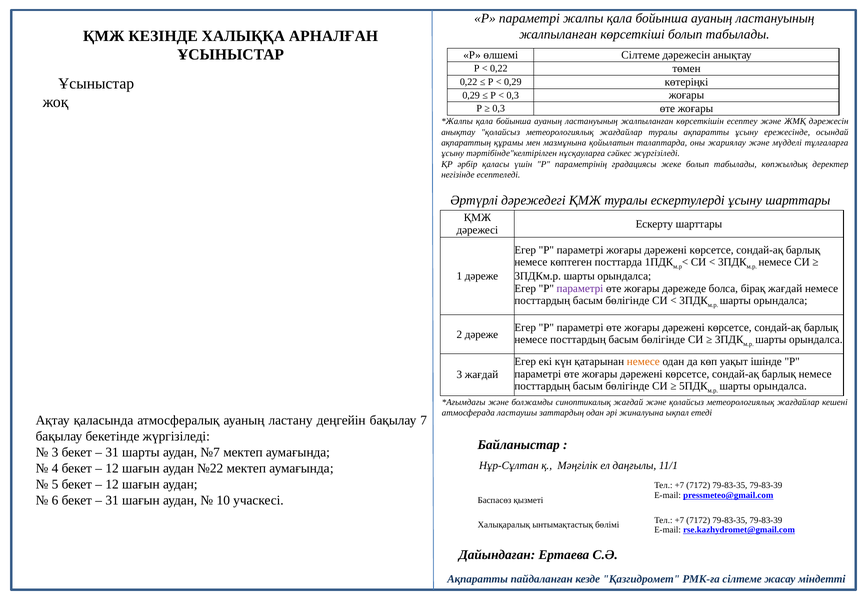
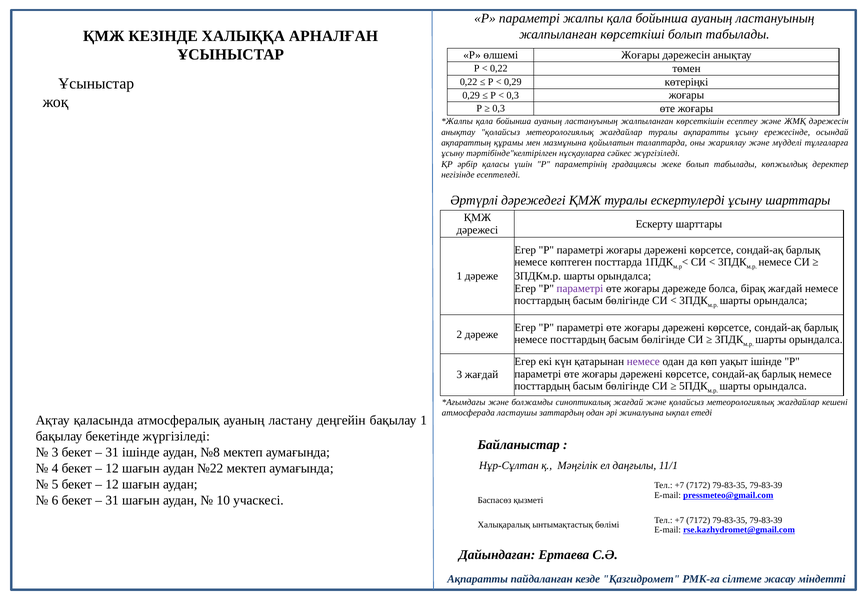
өлшемі Сілтеме: Сілтеме -> Жоғары
немесе at (643, 362) colour: orange -> purple
бақылау 7: 7 -> 1
31 шарты: шарты -> ішінде
№7: №7 -> №8
